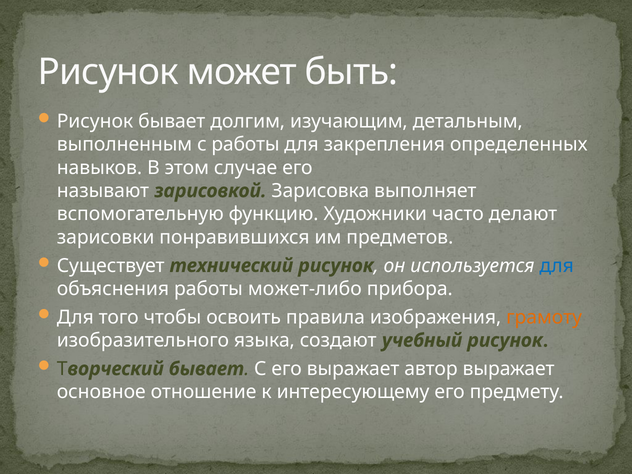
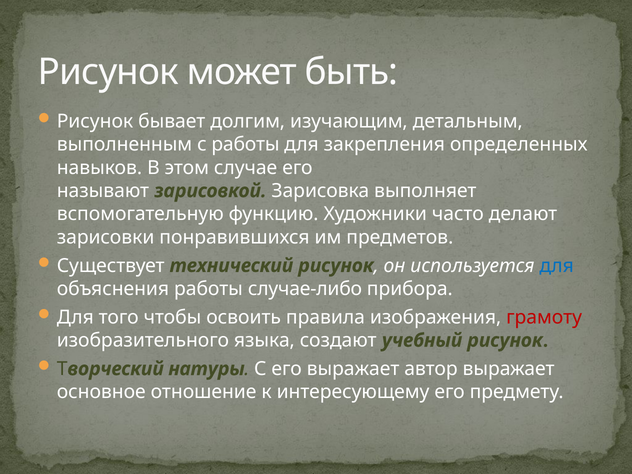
может-либо: может-либо -> случае-либо
грамоту colour: orange -> red
бывает at (206, 369): бывает -> натуры
